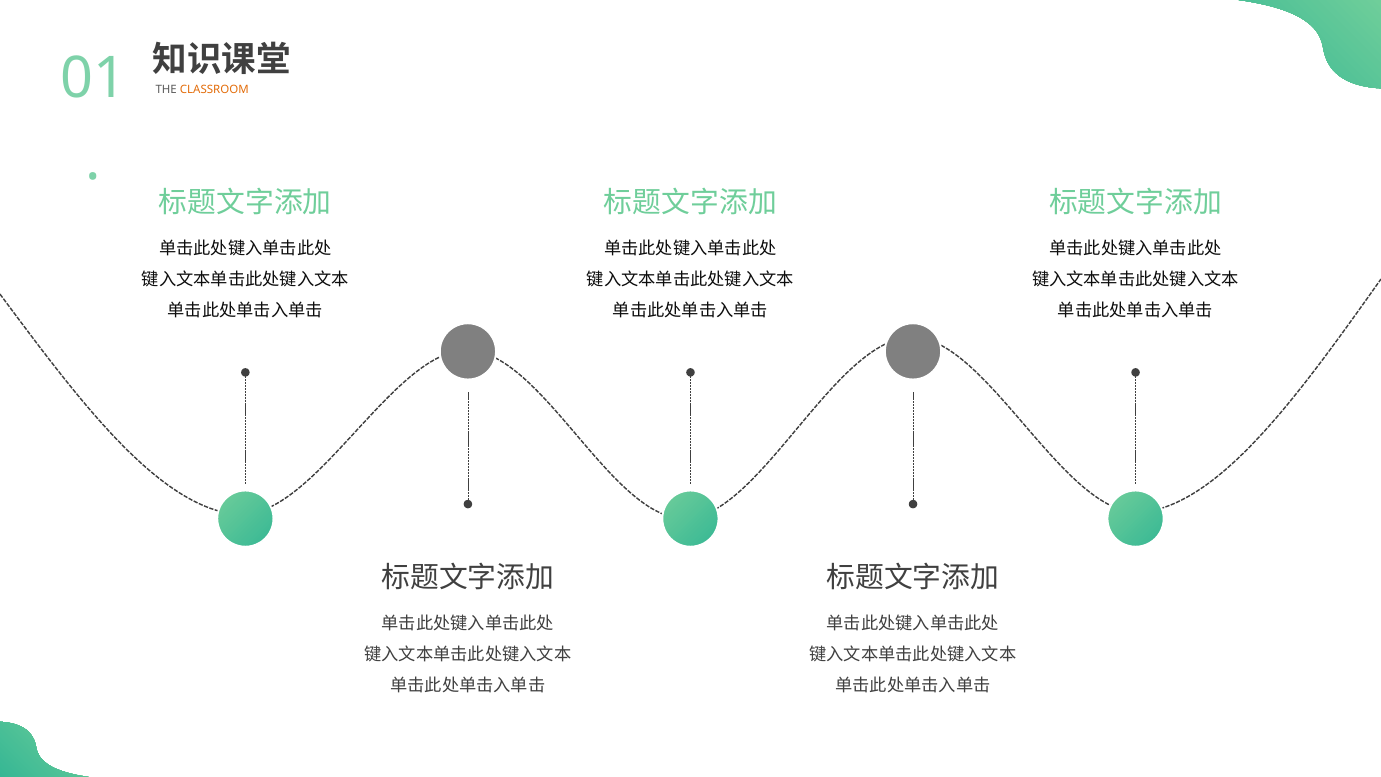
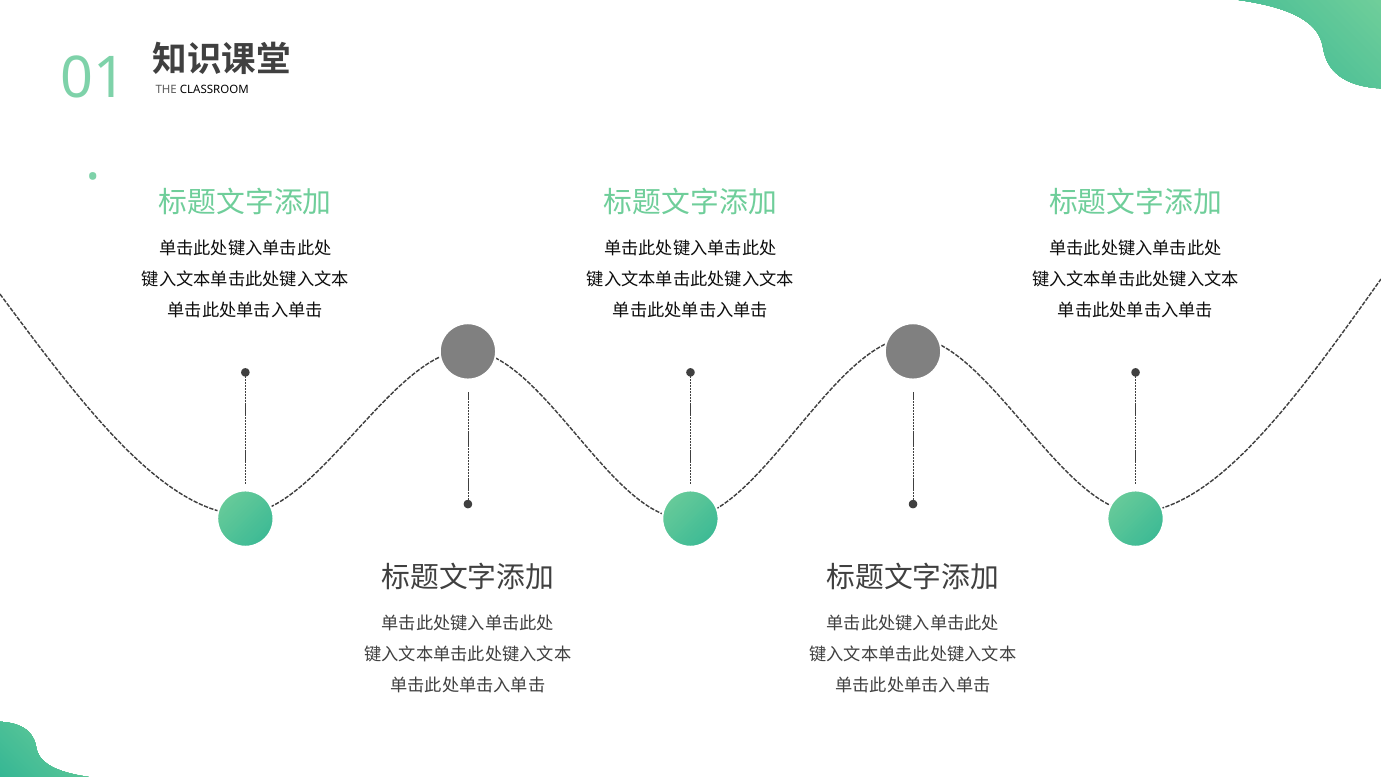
CLASSROOM colour: orange -> black
